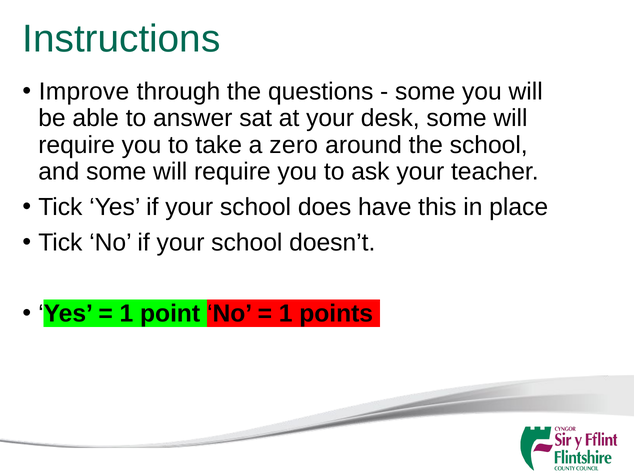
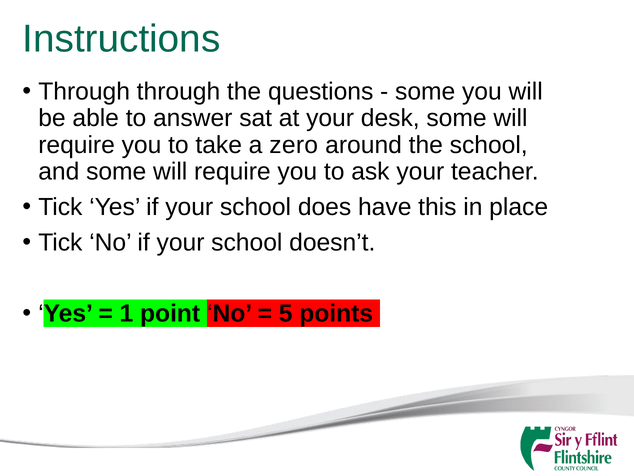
Improve at (84, 91): Improve -> Through
1 at (286, 313): 1 -> 5
